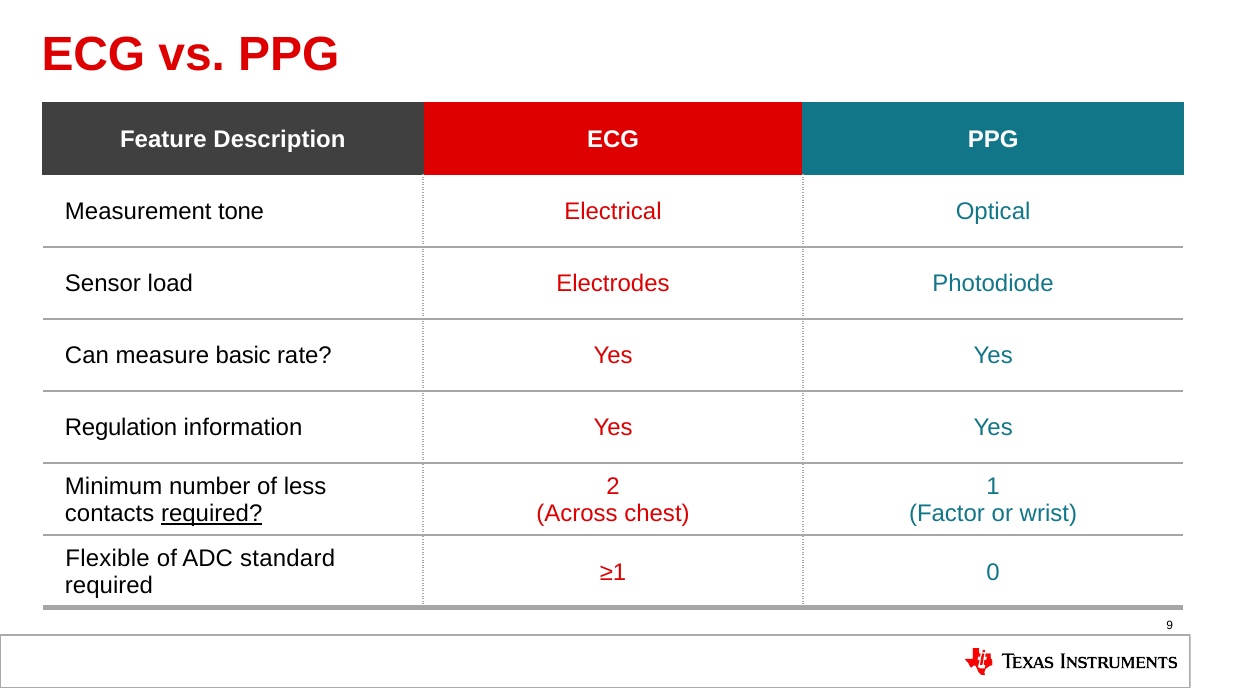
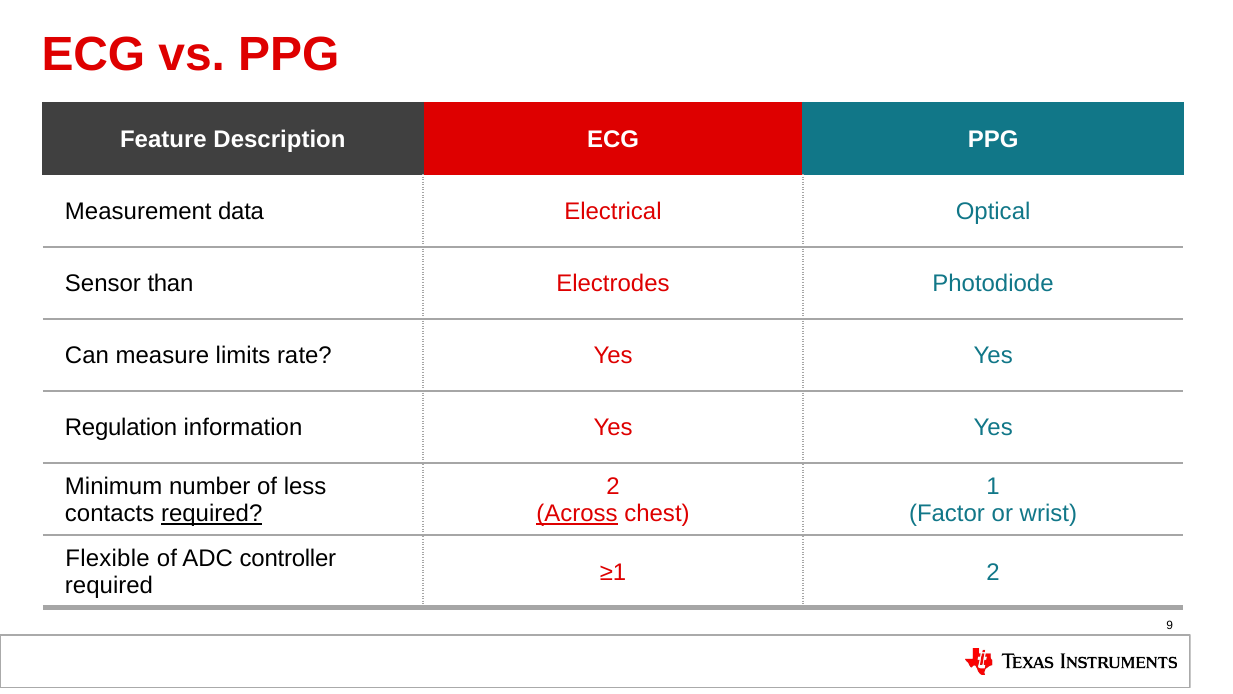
tone: tone -> data
load: load -> than
basic: basic -> limits
Across underline: none -> present
standard: standard -> controller
≥1 0: 0 -> 2
